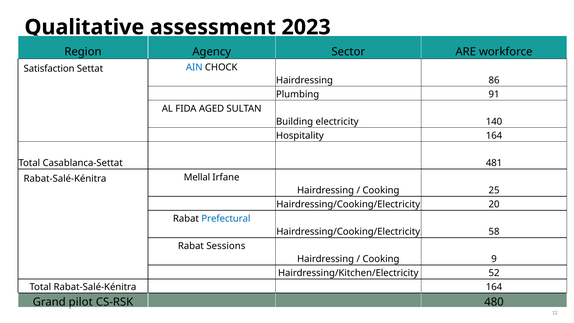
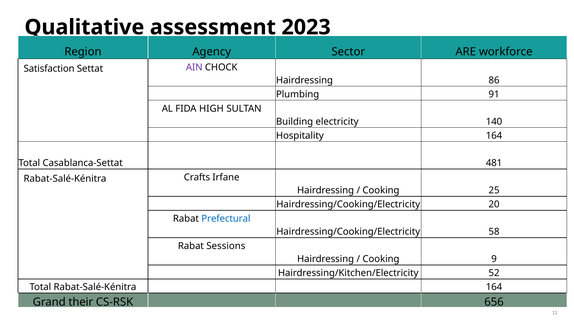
AIN colour: blue -> purple
AGED: AGED -> HIGH
Mellal: Mellal -> Crafts
pilot: pilot -> their
480: 480 -> 656
